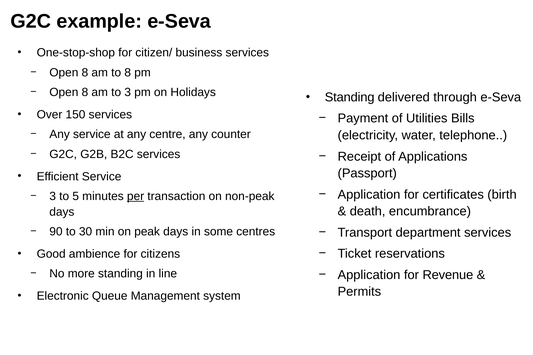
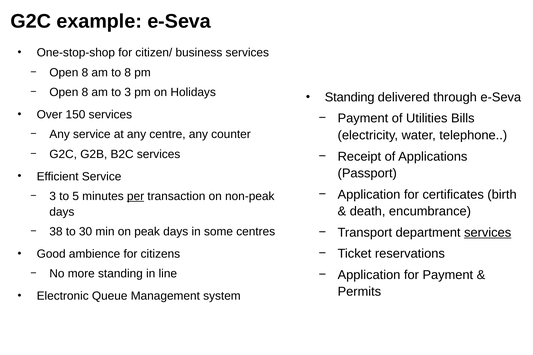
services at (488, 233) underline: none -> present
90: 90 -> 38
for Revenue: Revenue -> Payment
